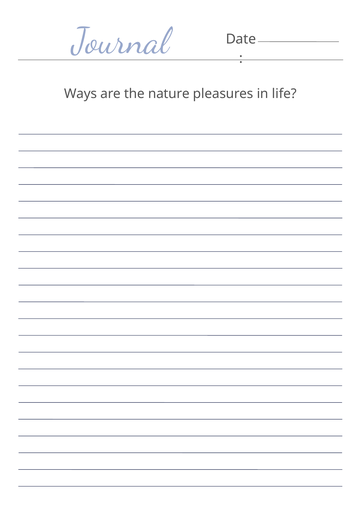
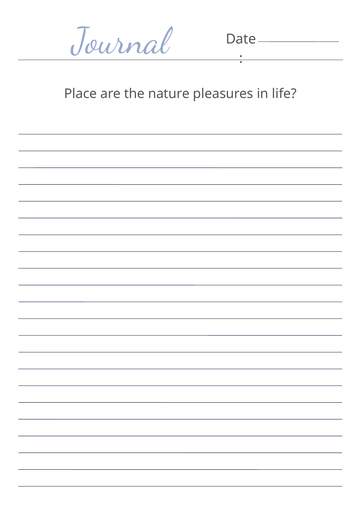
Ways: Ways -> Place
